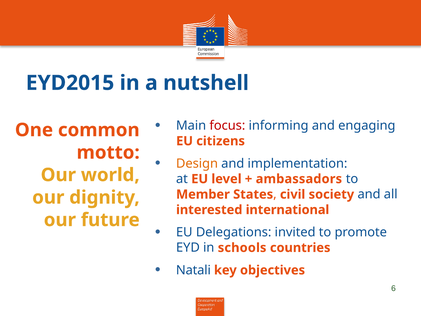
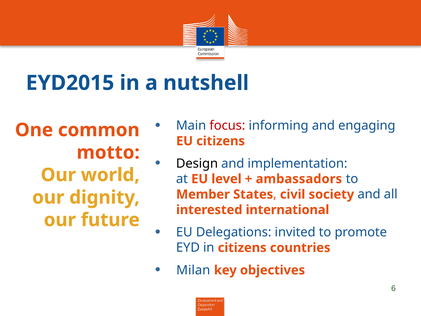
Design colour: orange -> black
in schools: schools -> citizens
Natali: Natali -> Milan
